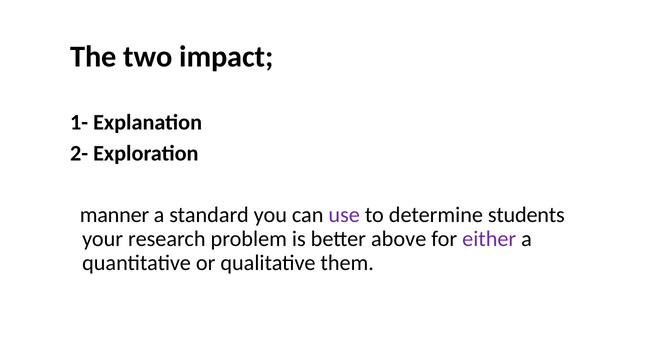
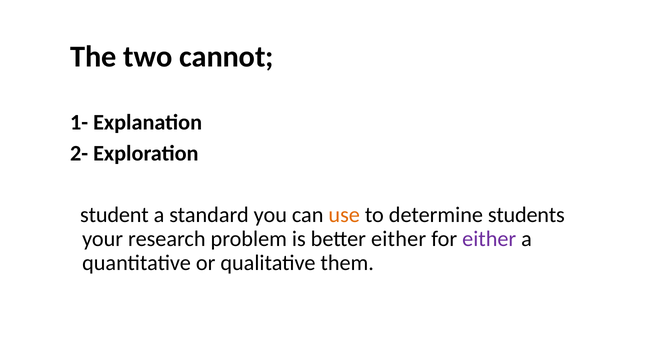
impact: impact -> cannot
manner: manner -> student
use colour: purple -> orange
better above: above -> either
